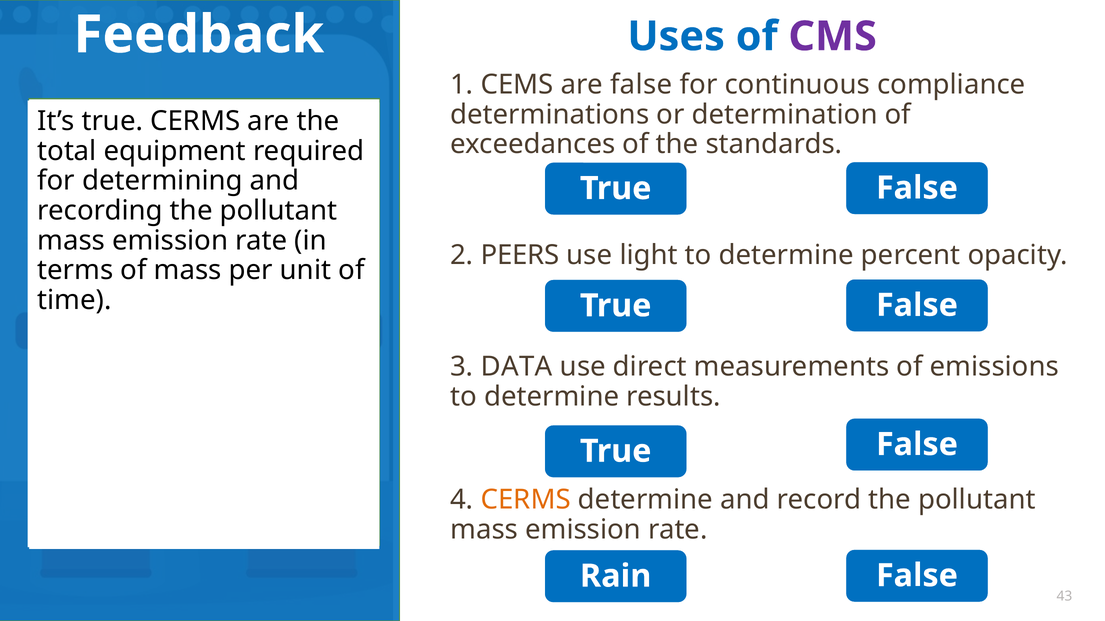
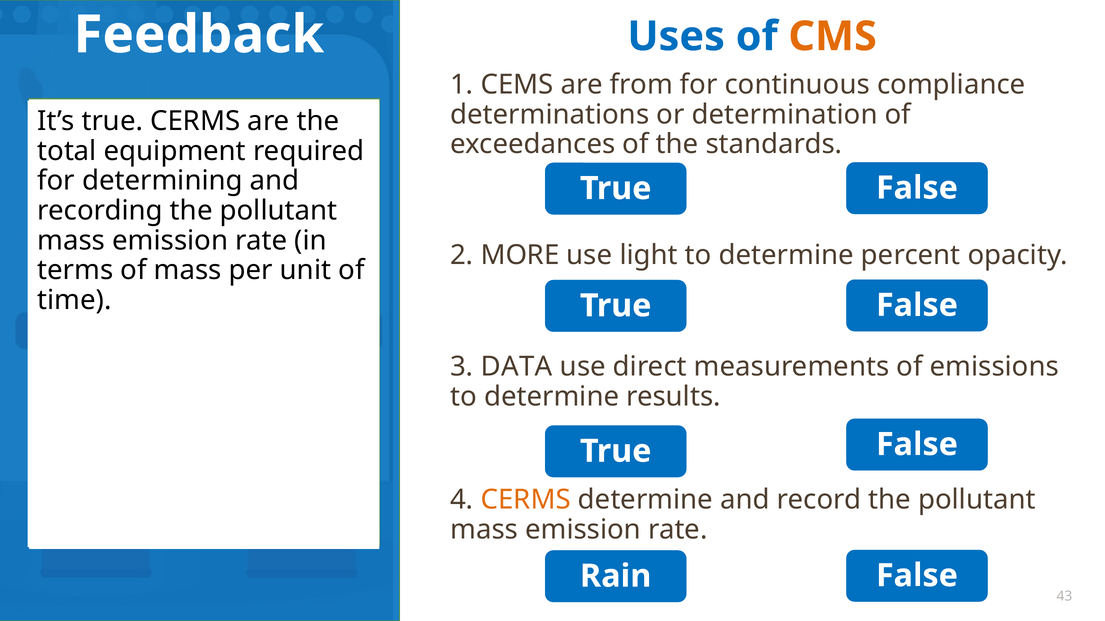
CMS colour: purple -> orange
are false: false -> from
PEERS: PEERS -> MORE
